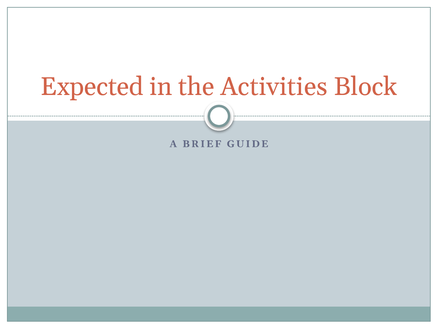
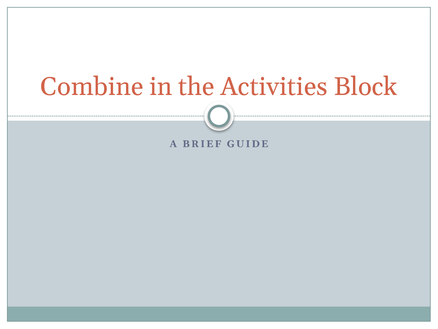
Expected: Expected -> Combine
